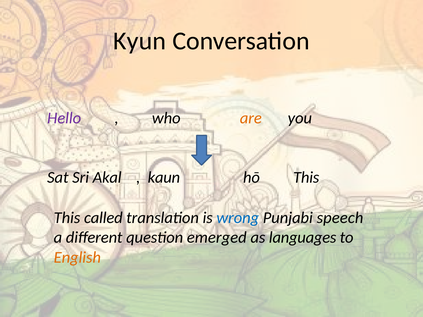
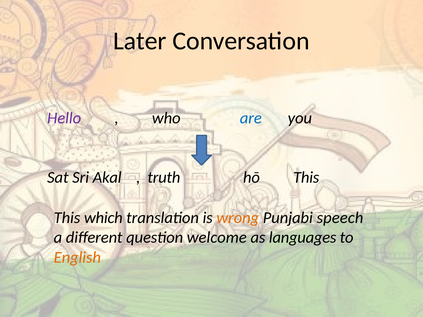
Kyun: Kyun -> Later
are colour: orange -> blue
kaun: kaun -> truth
called: called -> which
wrong colour: blue -> orange
emerged: emerged -> welcome
